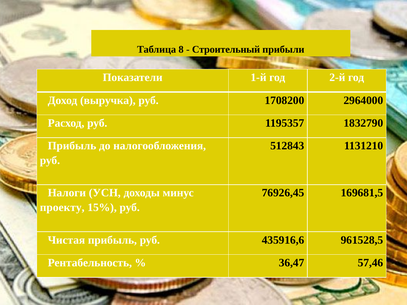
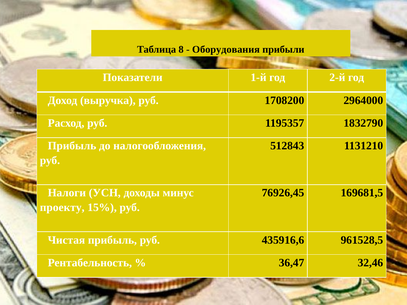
Строительный: Строительный -> Оборудования
57,46: 57,46 -> 32,46
